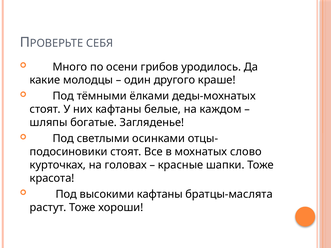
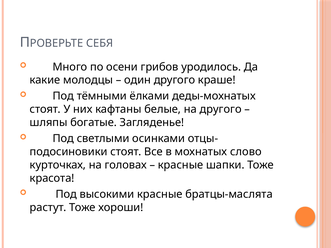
на каждом: каждом -> другого
высокими кафтаны: кафтаны -> красные
